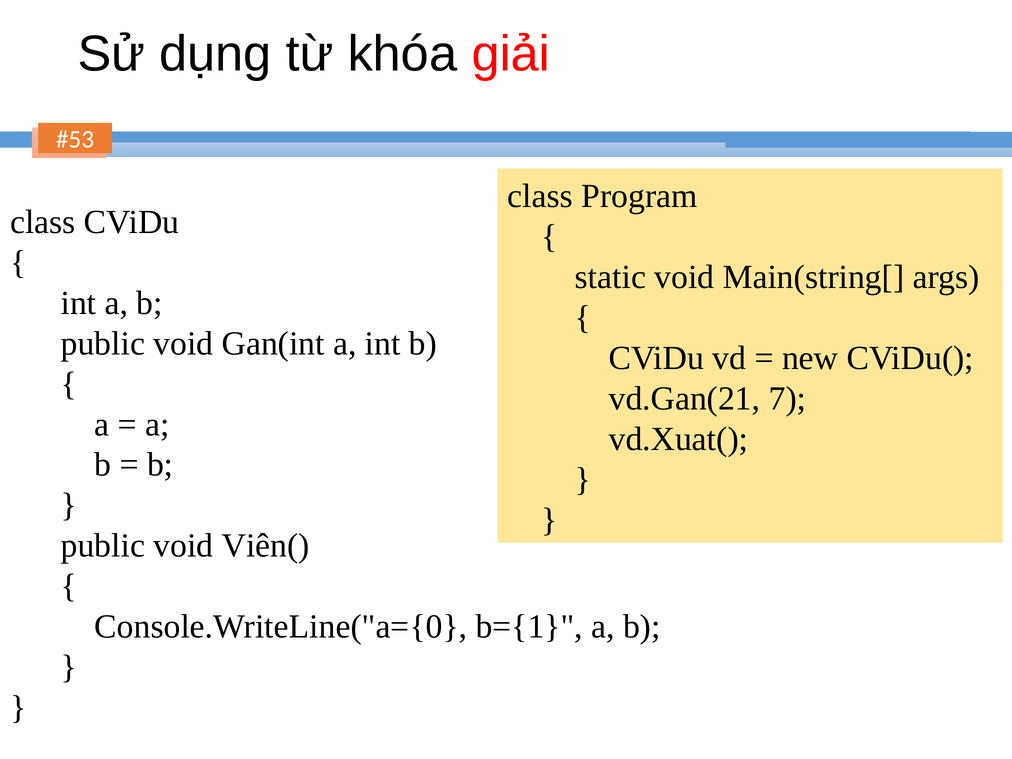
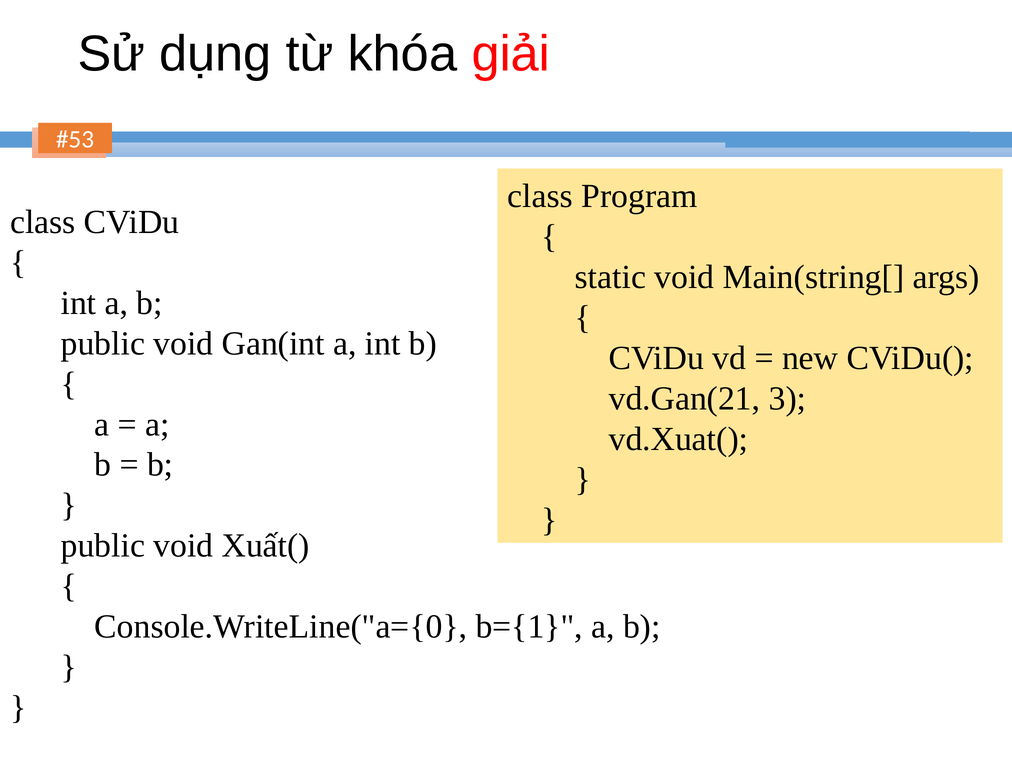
7: 7 -> 3
Viên(: Viên( -> Xuất(
